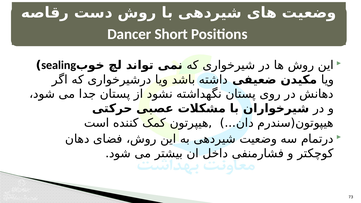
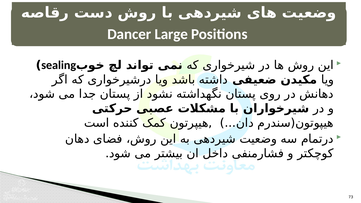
Short: Short -> Large
